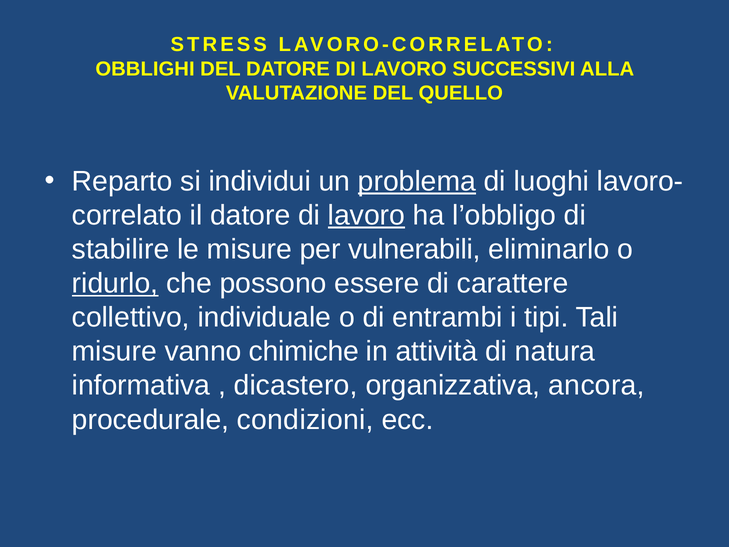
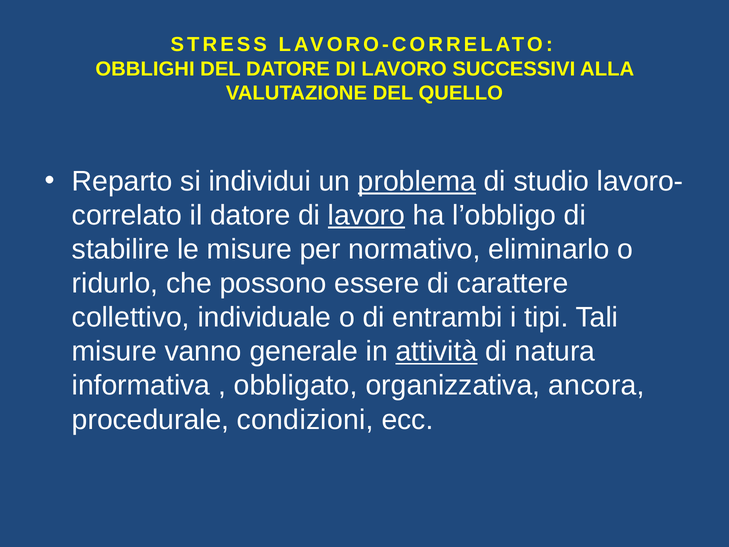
luoghi: luoghi -> studio
vulnerabili: vulnerabili -> normativo
ridurlo underline: present -> none
chimiche: chimiche -> generale
attività underline: none -> present
dicastero: dicastero -> obbligato
